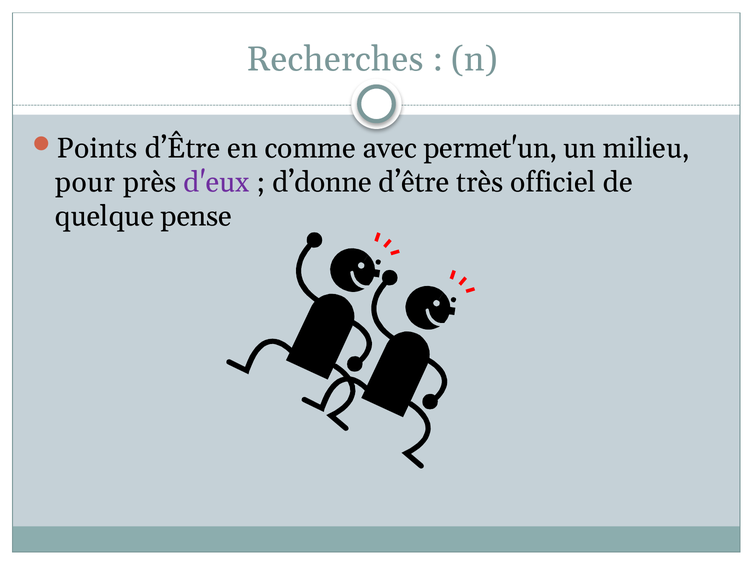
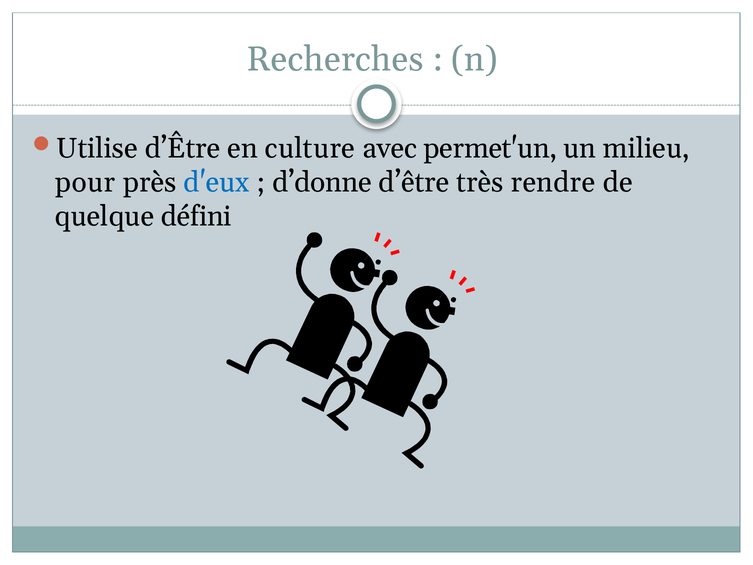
Points: Points -> Utilise
comme: comme -> culture
d'eux colour: purple -> blue
officiel: officiel -> rendre
pense: pense -> défini
